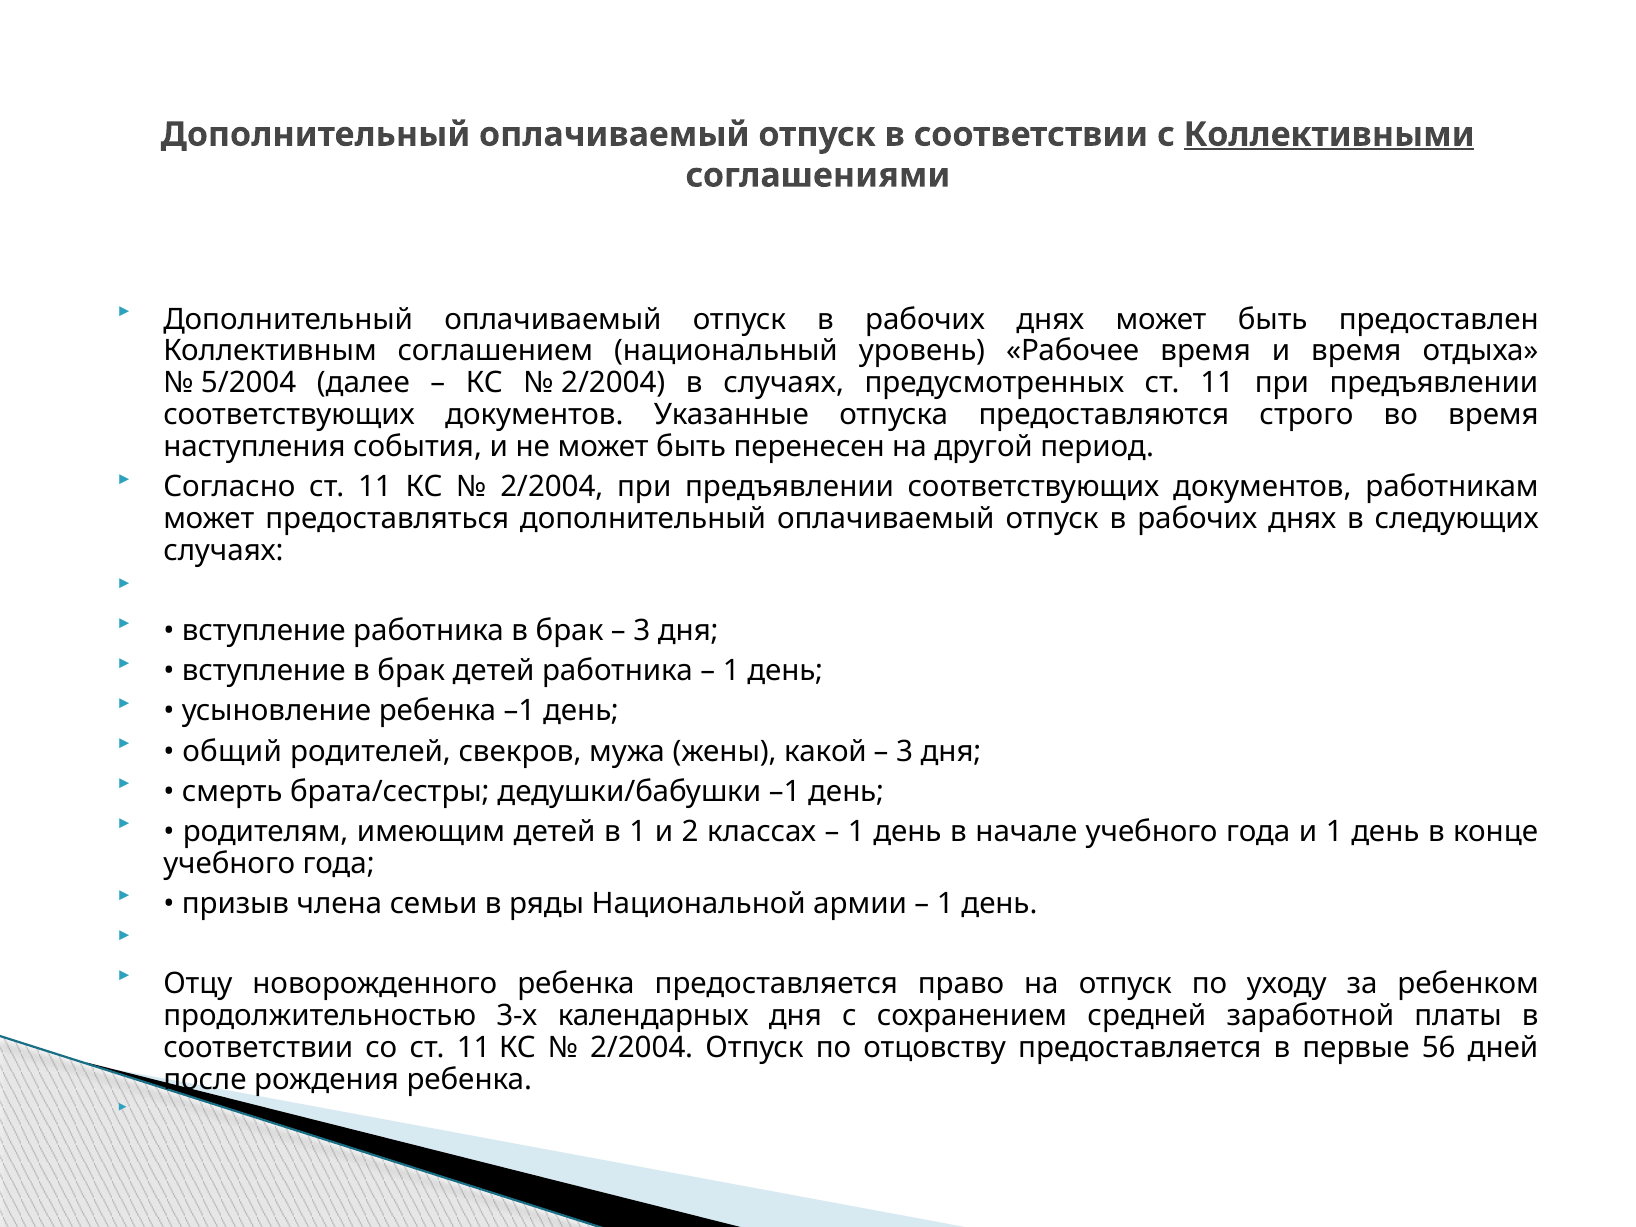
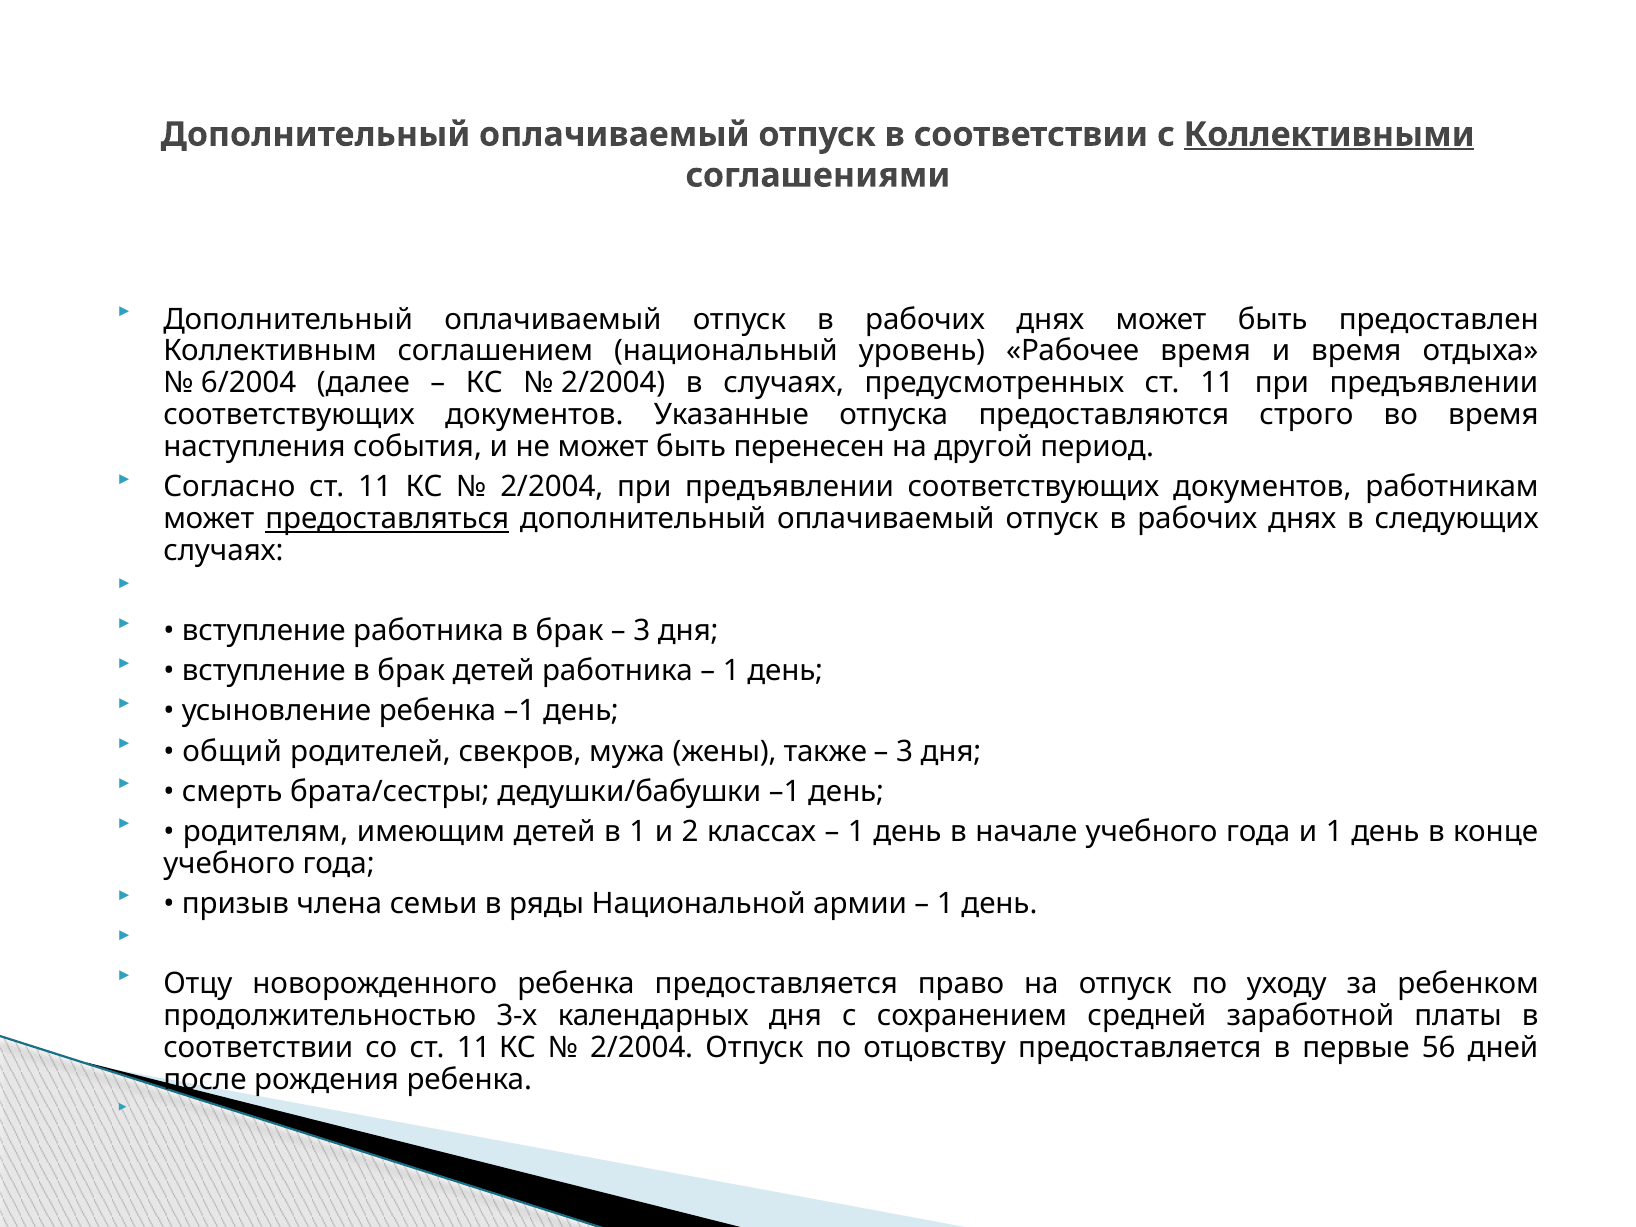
5/2004: 5/2004 -> 6/2004
предоставляться underline: none -> present
какой: какой -> также
